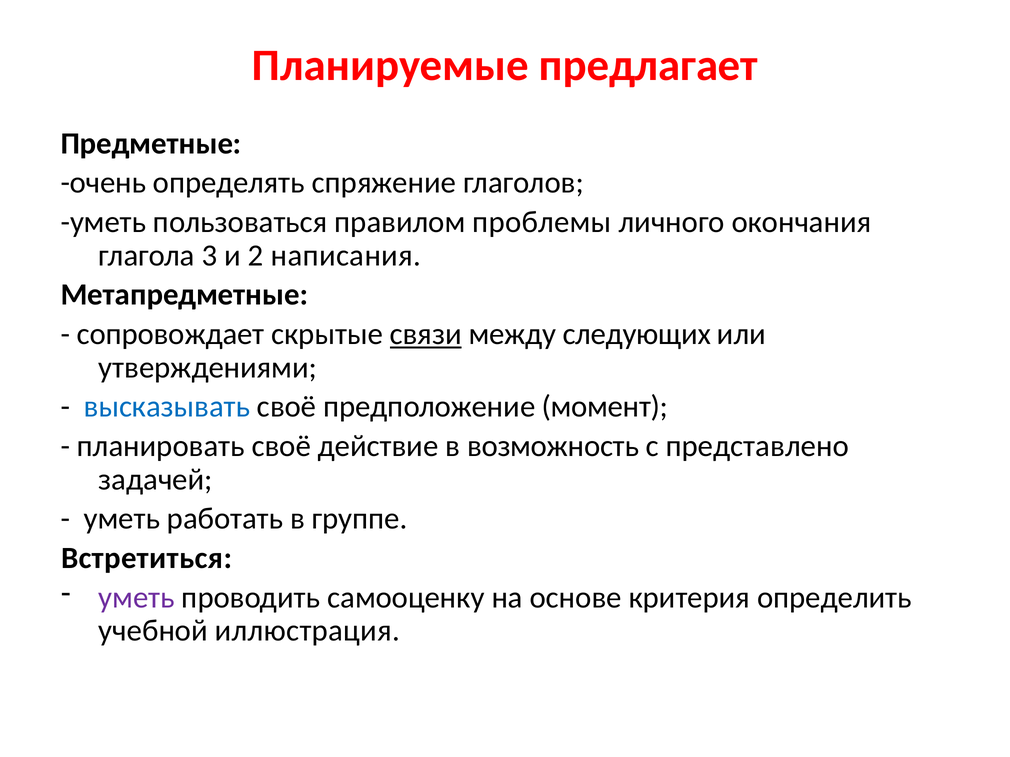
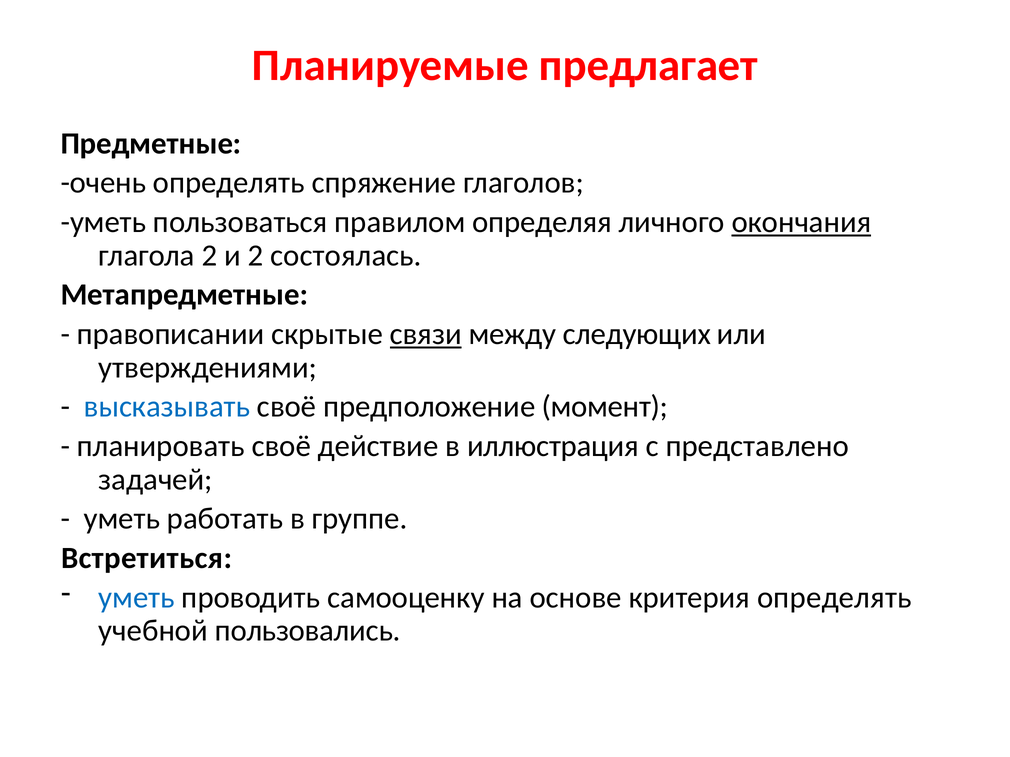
проблемы: проблемы -> определяя
окончания underline: none -> present
глагола 3: 3 -> 2
написания: написания -> состоялась
сопровождает: сопровождает -> правописании
возможность: возможность -> иллюстрация
уметь at (137, 598) colour: purple -> blue
критерия определить: определить -> определять
иллюстрация: иллюстрация -> пользовались
